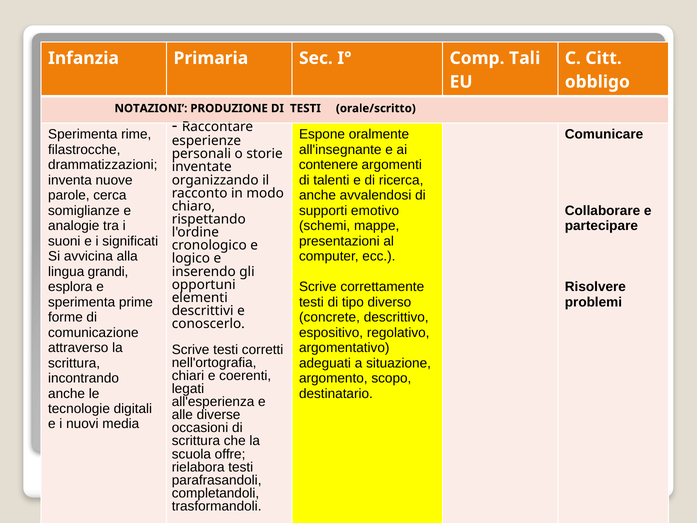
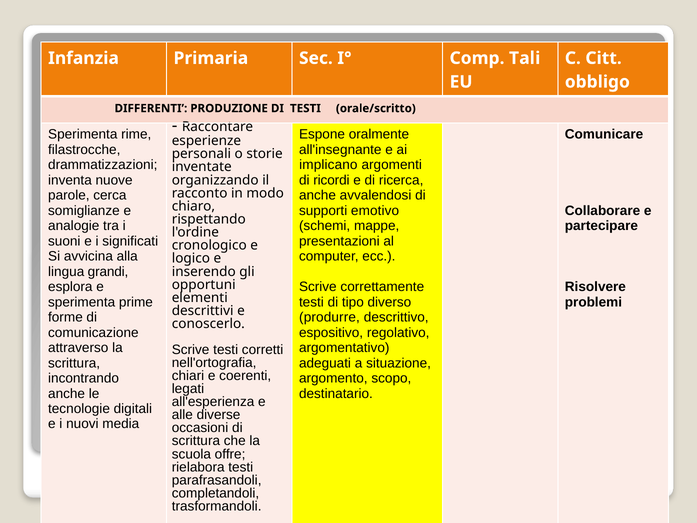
NOTAZIONI: NOTAZIONI -> DIFFERENTI
contenere: contenere -> implicano
talenti: talenti -> ricordi
concrete: concrete -> produrre
